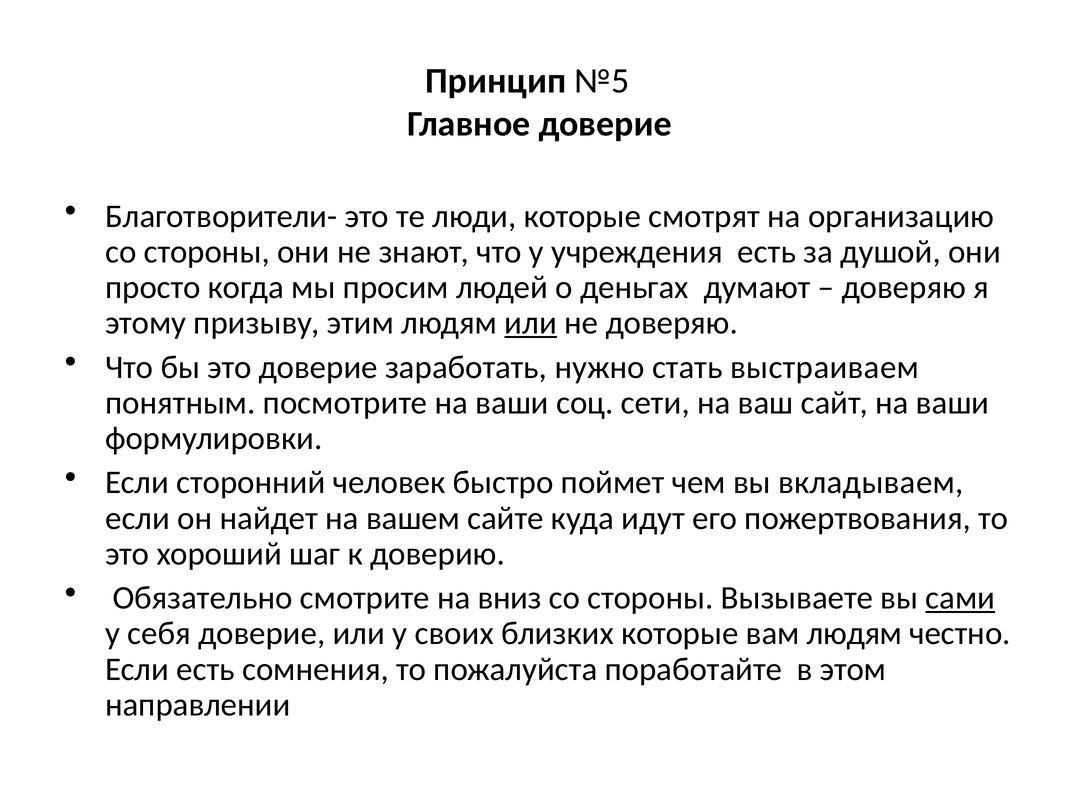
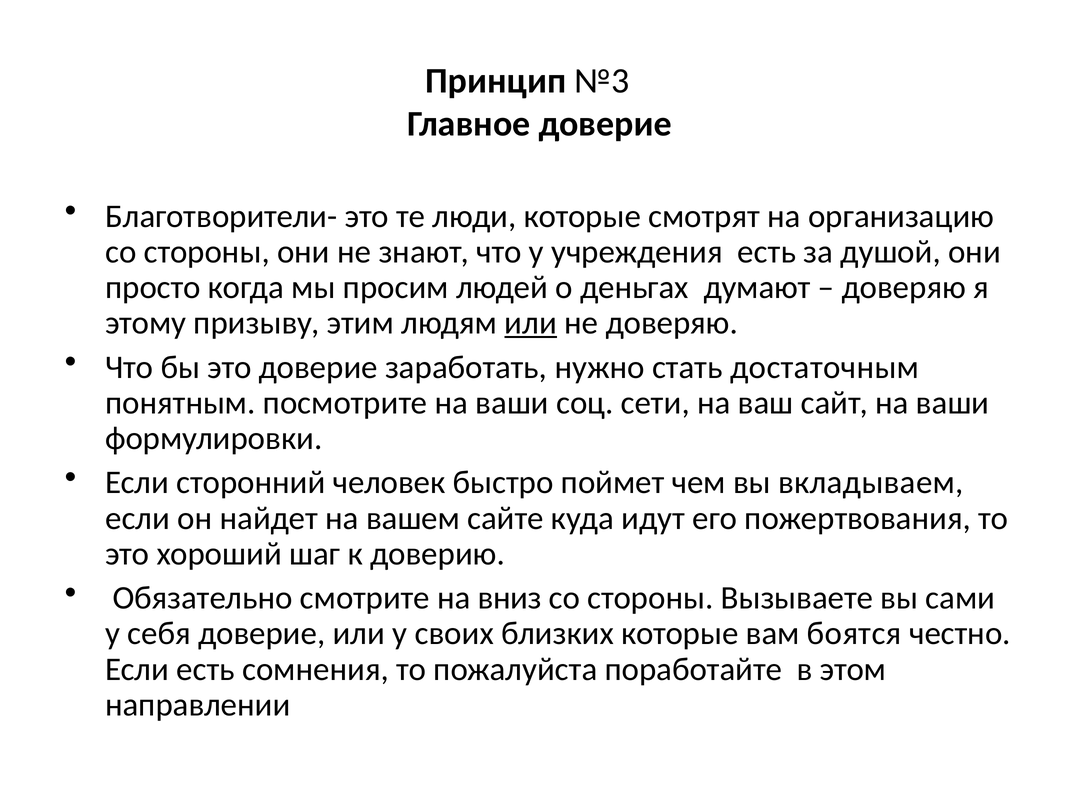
№5: №5 -> №3
выстраиваем: выстраиваем -> достаточным
сами underline: present -> none
вам людям: людям -> боятся
